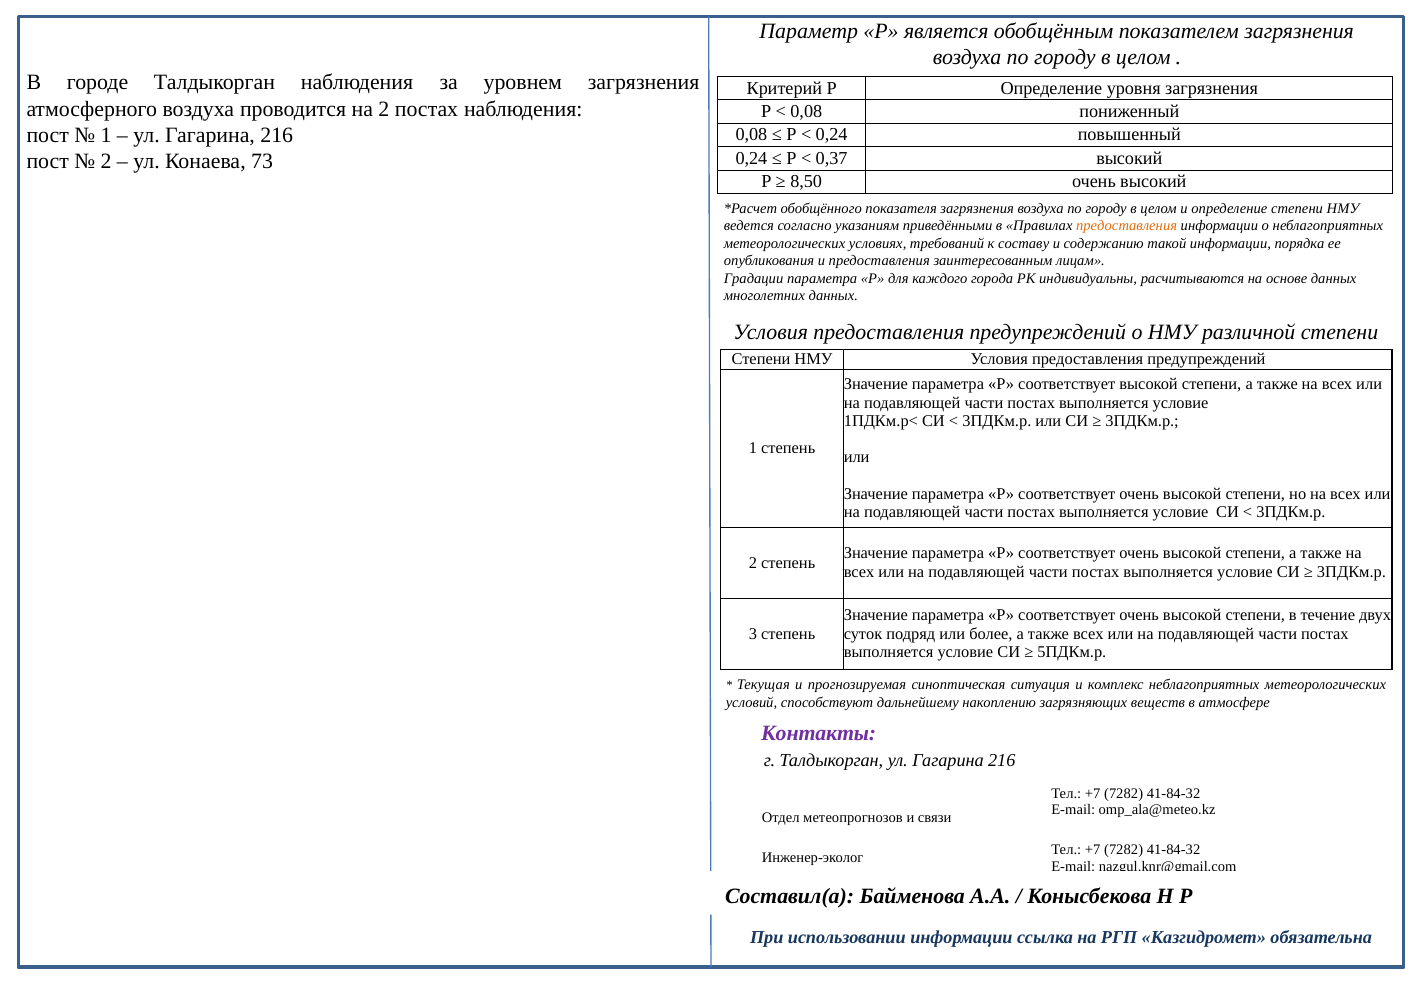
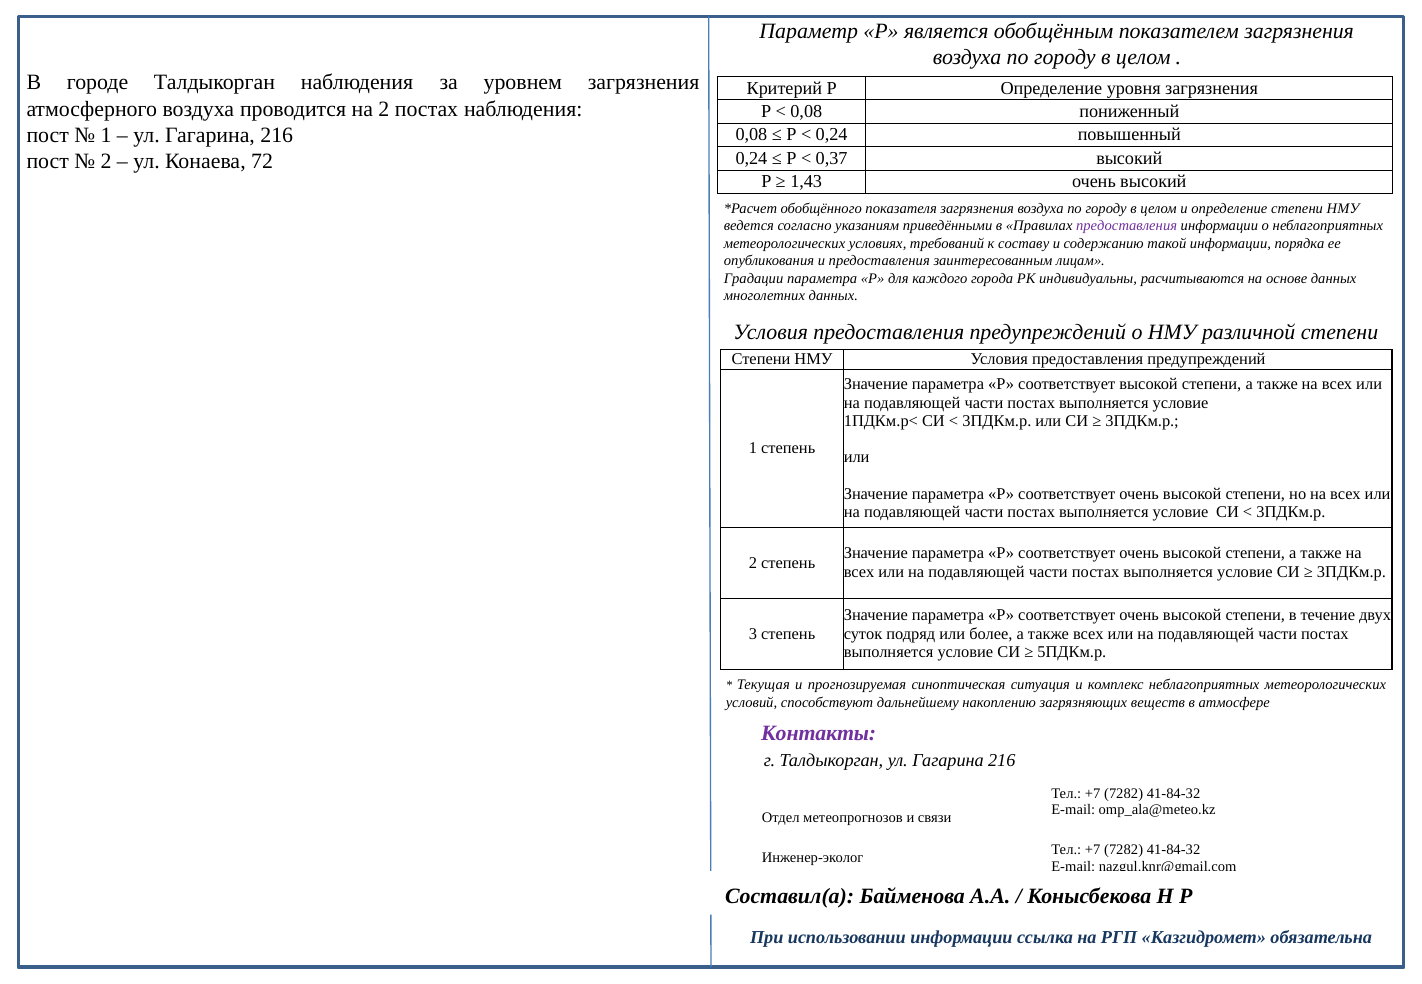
73: 73 -> 72
8,50: 8,50 -> 1,43
предоставления at (1127, 226) colour: orange -> purple
